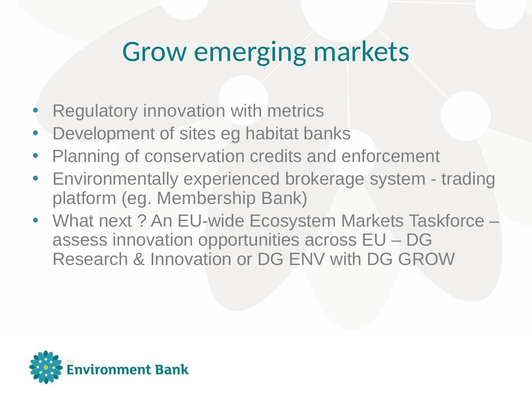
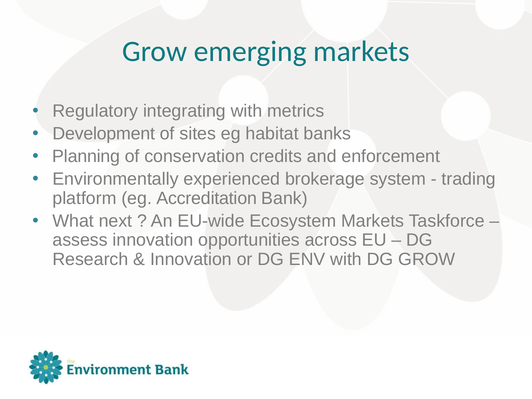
Regulatory innovation: innovation -> integrating
Membership: Membership -> Accreditation
